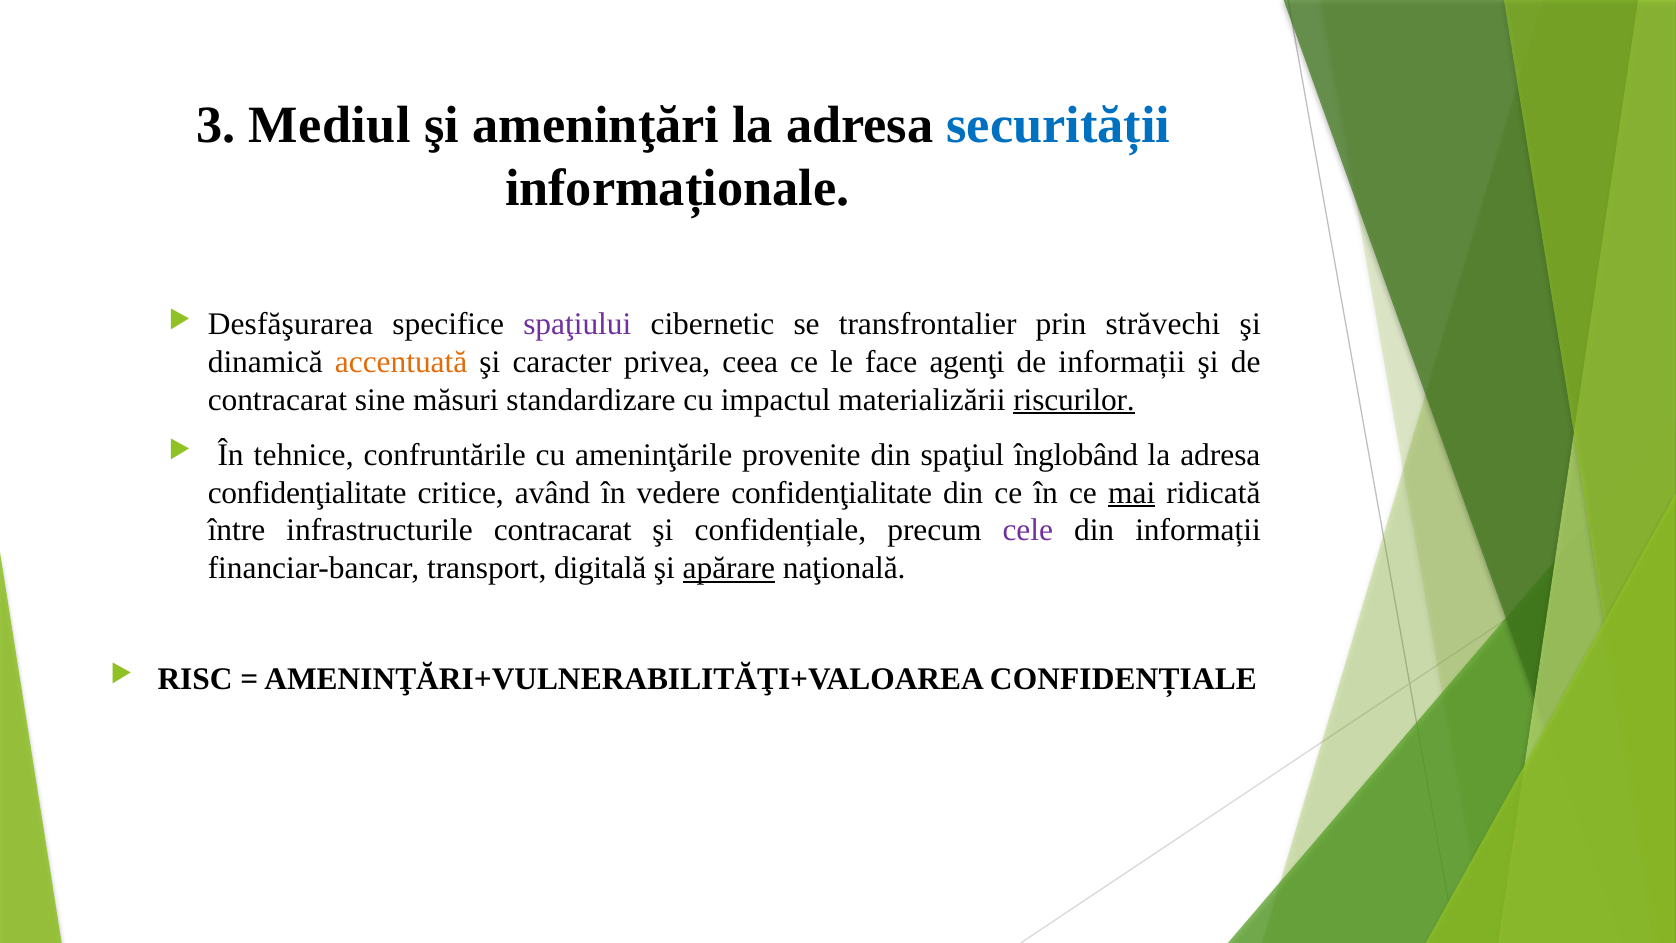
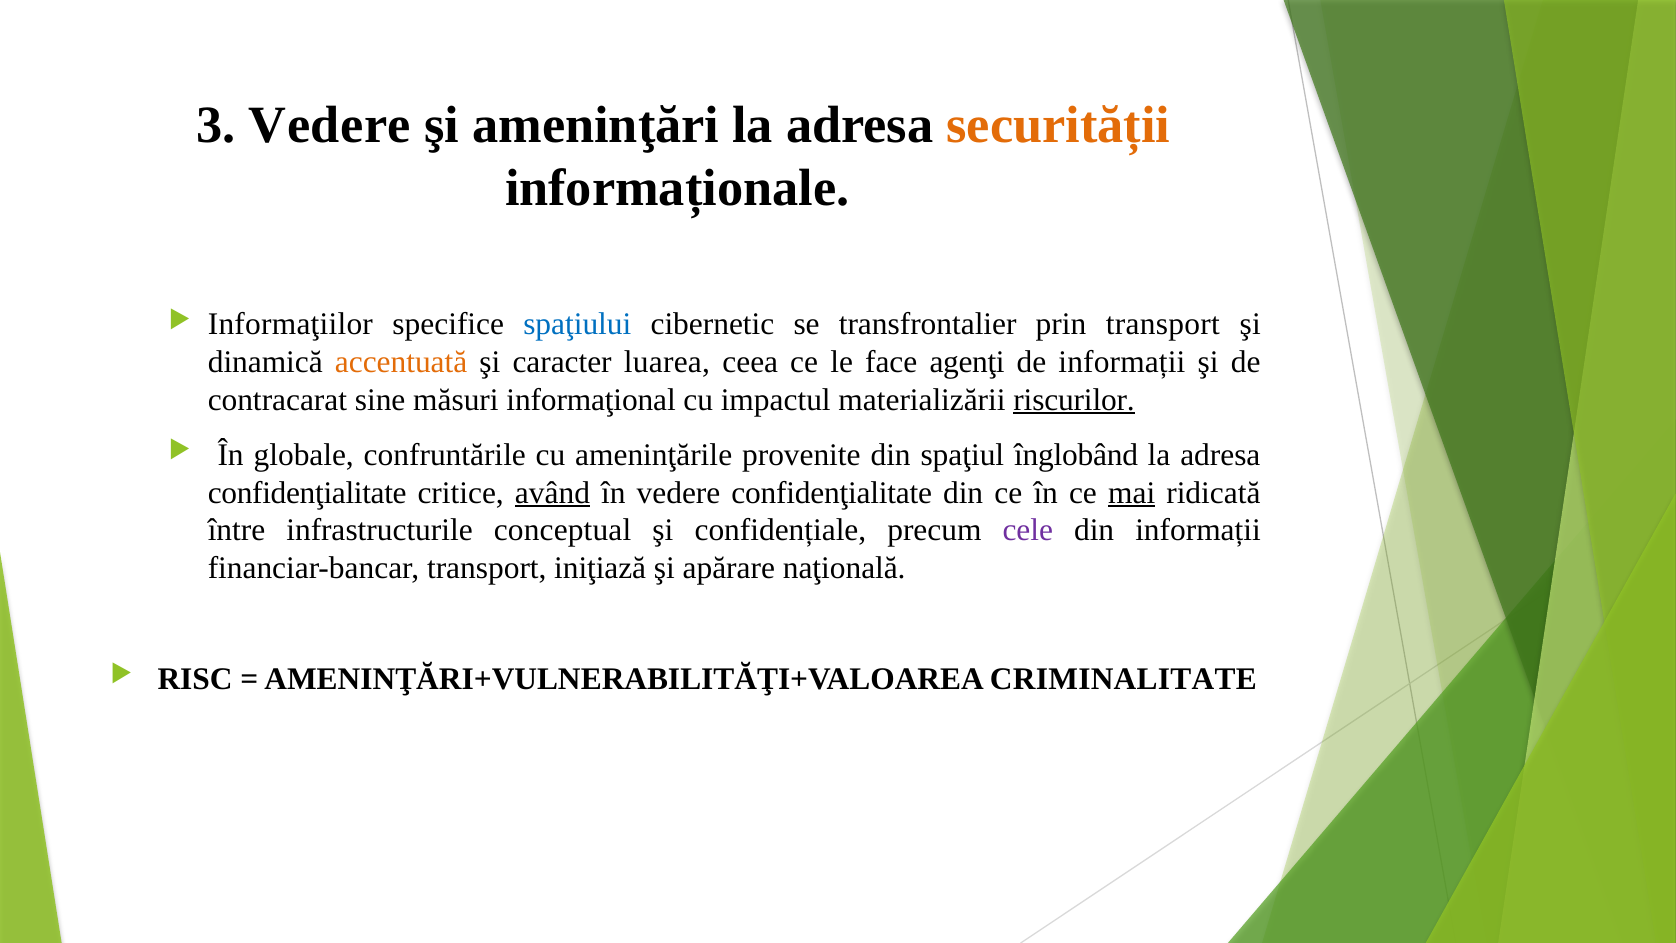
3 Mediul: Mediul -> Vedere
securității colour: blue -> orange
Desfăşurarea: Desfăşurarea -> Informaţiilor
spaţiului colour: purple -> blue
prin străvechi: străvechi -> transport
privea: privea -> luarea
standardizare: standardizare -> informaţional
tehnice: tehnice -> globale
având underline: none -> present
infrastructurile contracarat: contracarat -> conceptual
digitală: digitală -> iniţiază
apărare underline: present -> none
AMENINŢĂRI+VULNERABILITĂŢI+VALOAREA CONFIDENȚIALE: CONFIDENȚIALE -> CRIMINALITATE
